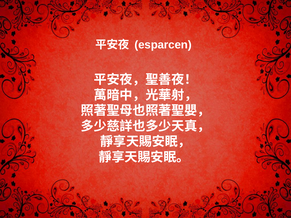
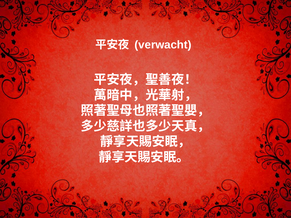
esparcen: esparcen -> verwacht
